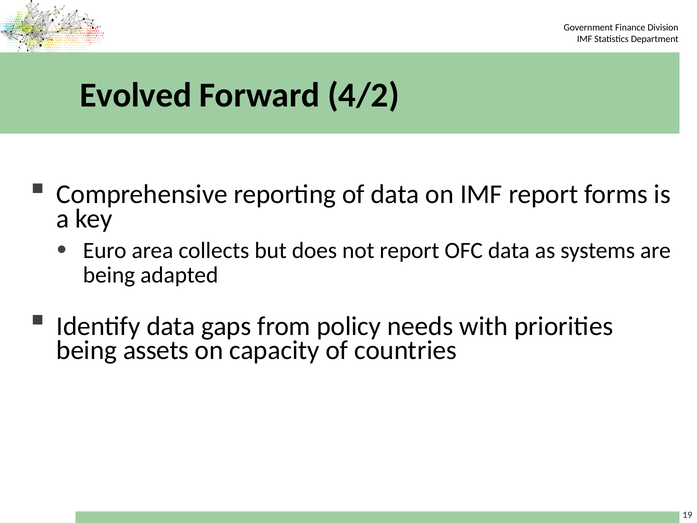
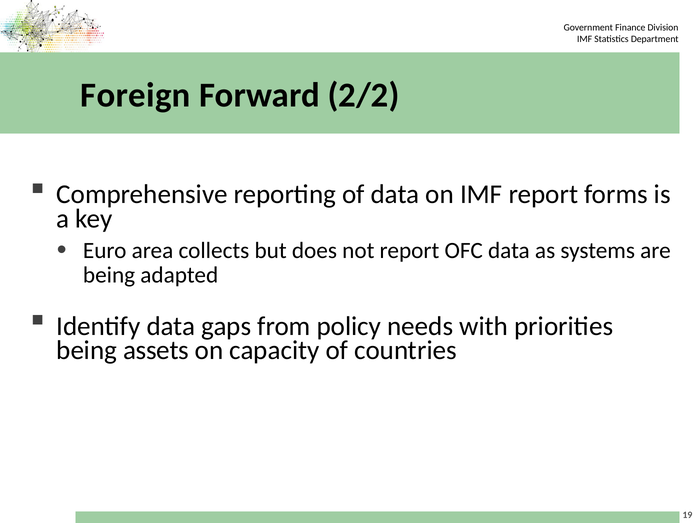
Evolved: Evolved -> Foreign
4/2: 4/2 -> 2/2
